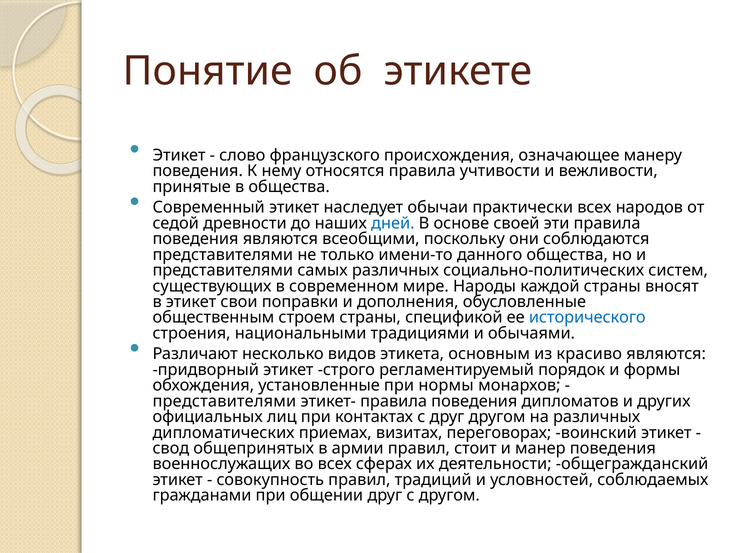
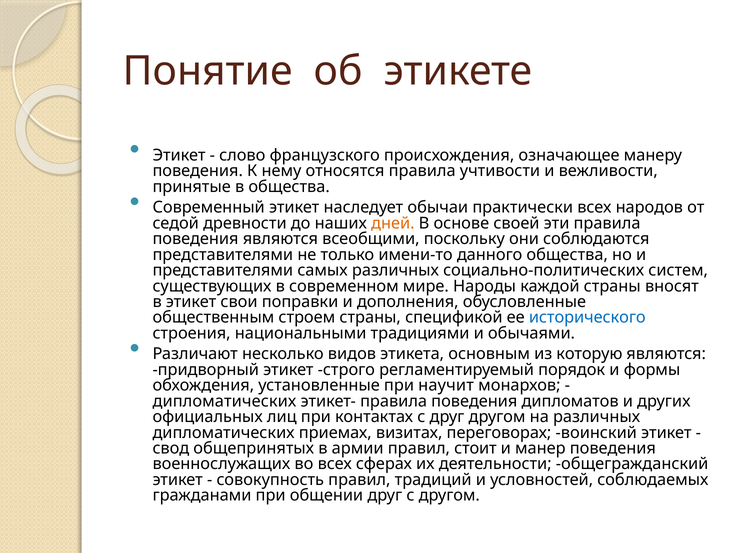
дней colour: blue -> orange
красиво: красиво -> которую
нормы: нормы -> научит
представителями at (224, 401): представителями -> дипломатических
